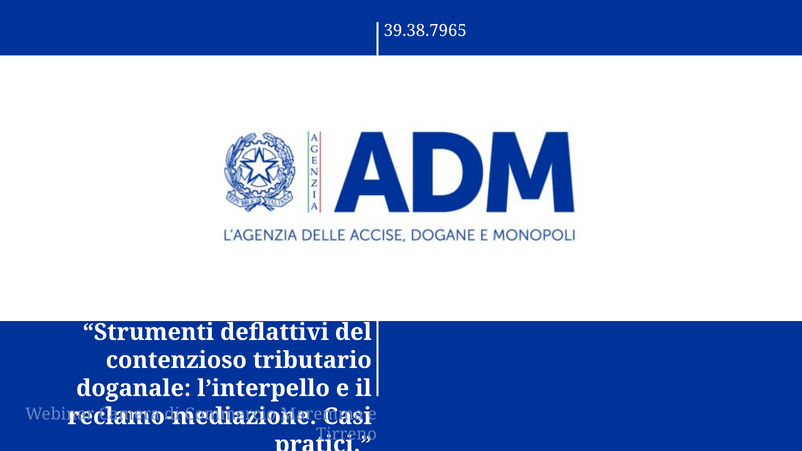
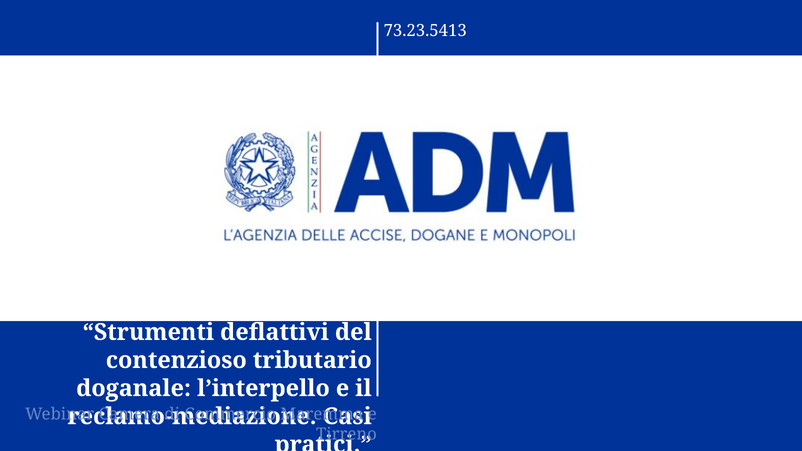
39.38.7965: 39.38.7965 -> 73.23.5413
